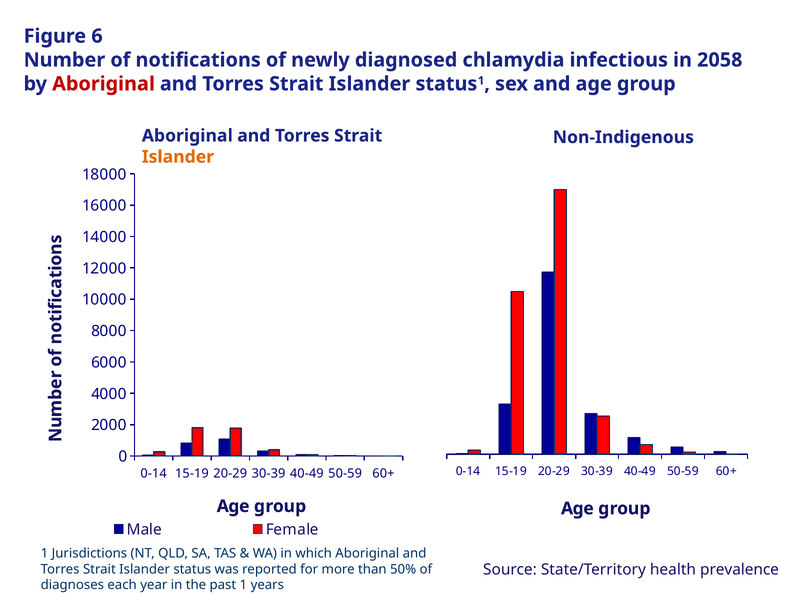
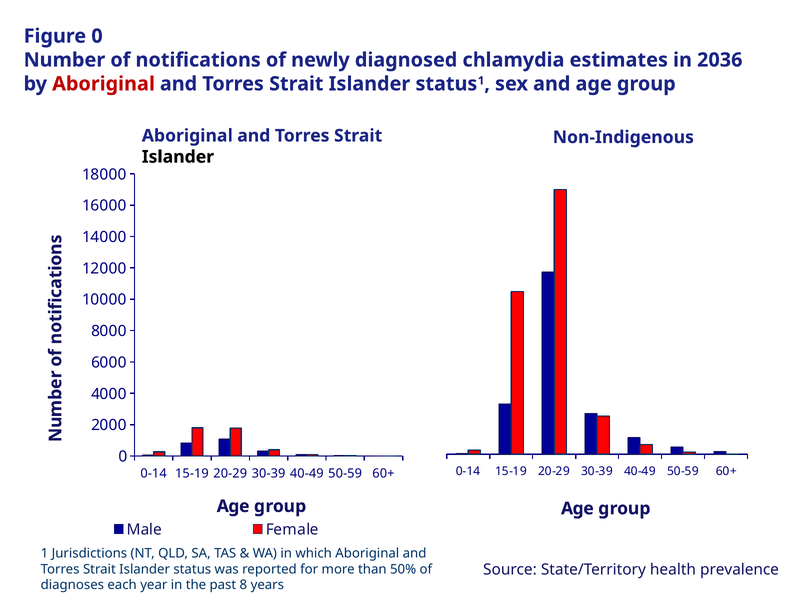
Figure 6: 6 -> 0
infectious: infectious -> estimates
2058: 2058 -> 2036
Islander at (178, 157) colour: orange -> black
past 1: 1 -> 8
